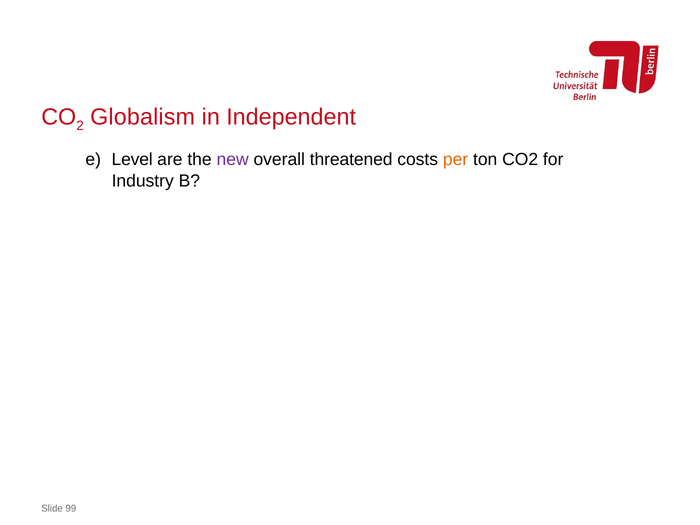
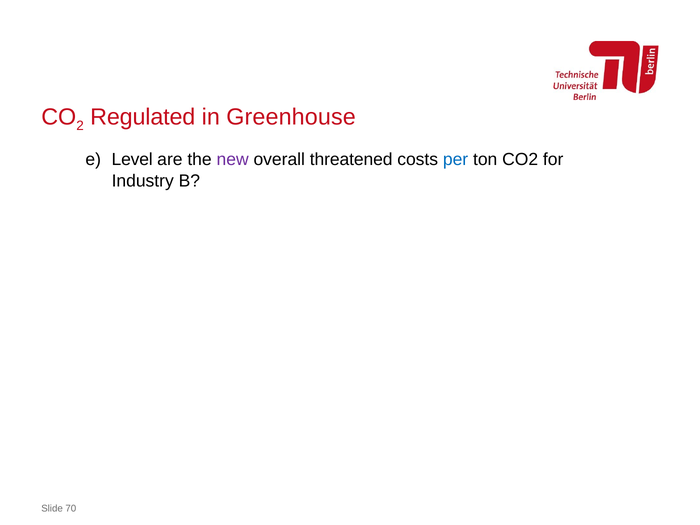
Globalism: Globalism -> Regulated
Independent: Independent -> Greenhouse
per colour: orange -> blue
99: 99 -> 70
